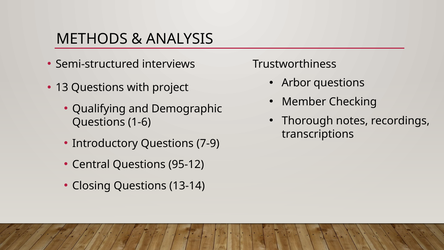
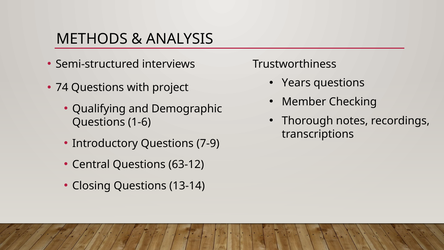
Arbor: Arbor -> Years
13: 13 -> 74
95-12: 95-12 -> 63-12
